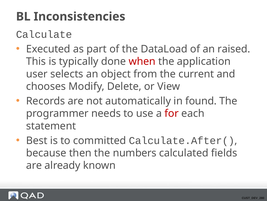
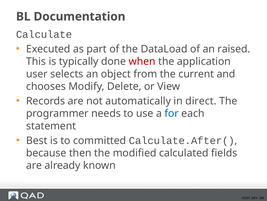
Inconsistencies: Inconsistencies -> Documentation
found: found -> direct
for colour: red -> blue
numbers: numbers -> modified
